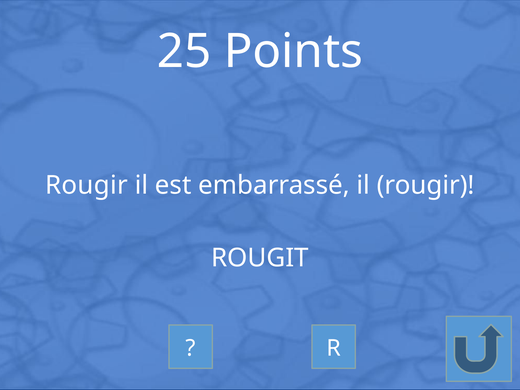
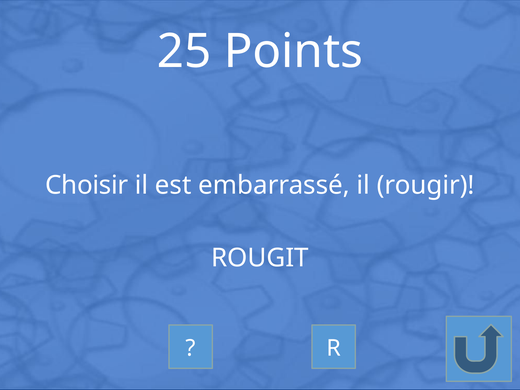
Rougir at (86, 185): Rougir -> Choisir
